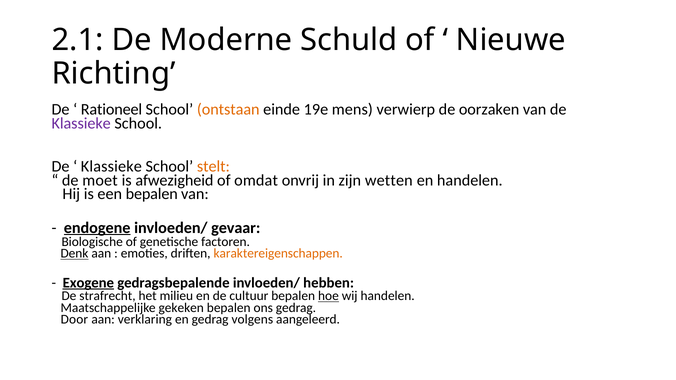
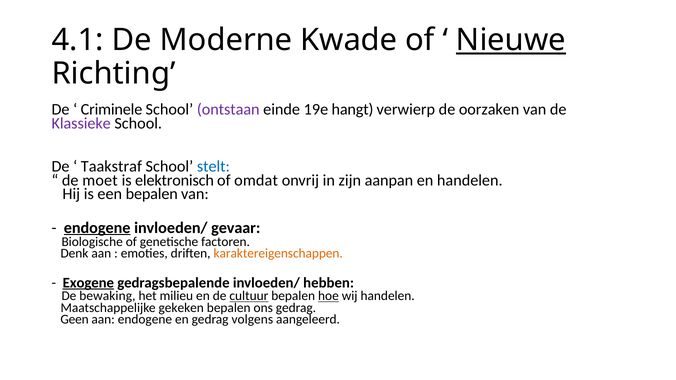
2.1: 2.1 -> 4.1
Schuld: Schuld -> Kwade
Nieuwe underline: none -> present
Rationeel: Rationeel -> Criminele
ontstaan colour: orange -> purple
mens: mens -> hangt
Klassieke at (111, 166): Klassieke -> Taakstraf
stelt colour: orange -> blue
afwezigheid: afwezigheid -> elektronisch
wetten: wetten -> aanpan
Denk underline: present -> none
strafrecht: strafrecht -> bewaking
cultuur underline: none -> present
Door: Door -> Geen
aan verklaring: verklaring -> endogene
